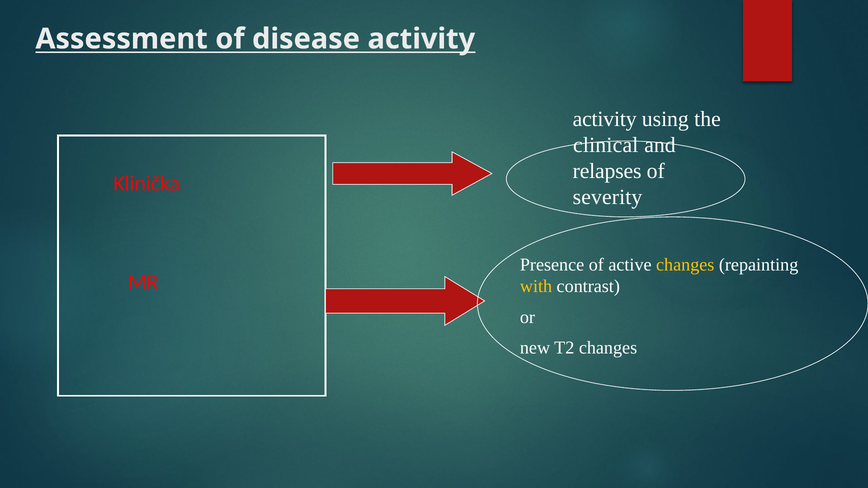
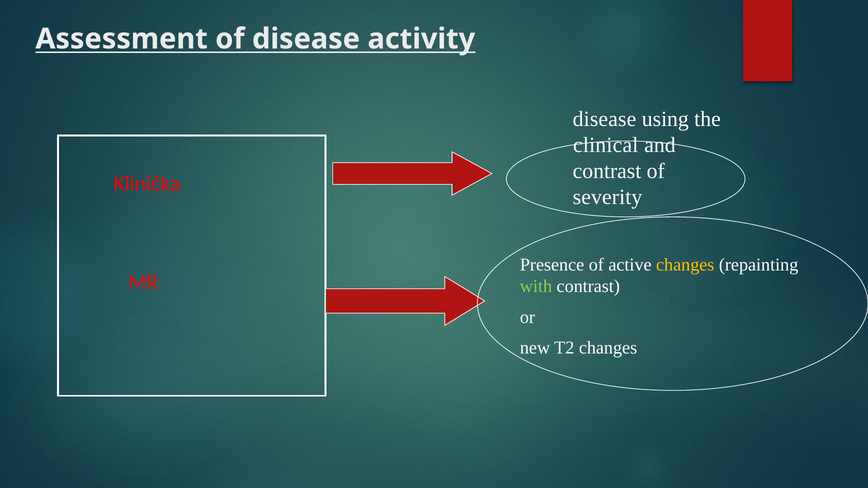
activity at (605, 119): activity -> disease
relapses at (607, 171): relapses -> contrast
with colour: yellow -> light green
